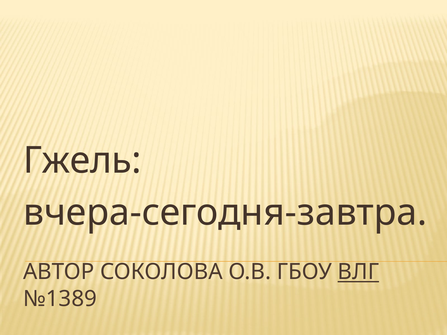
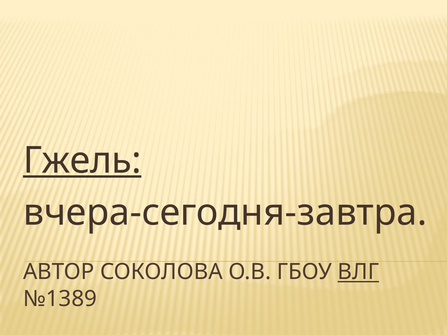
Гжель underline: none -> present
